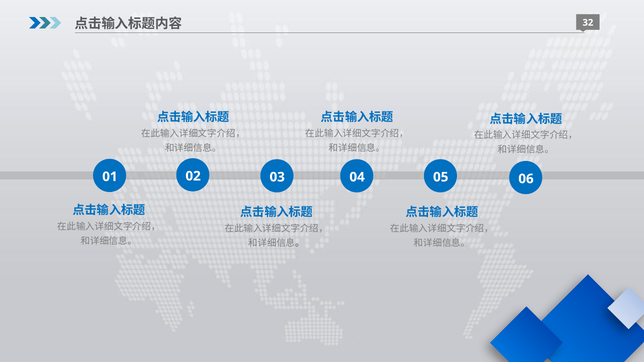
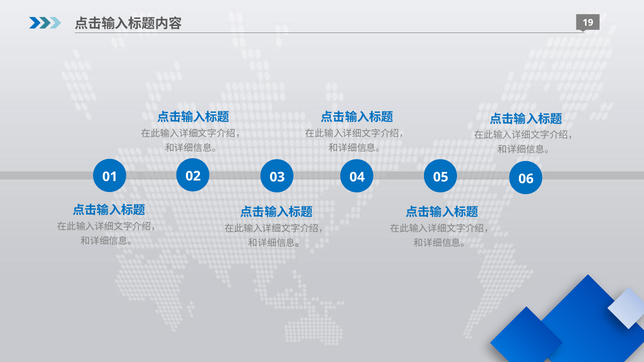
32: 32 -> 19
